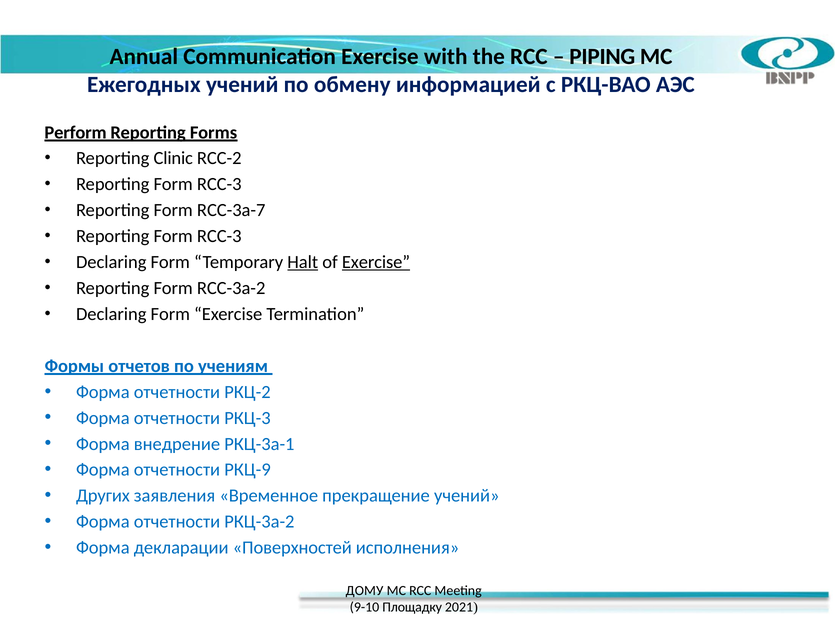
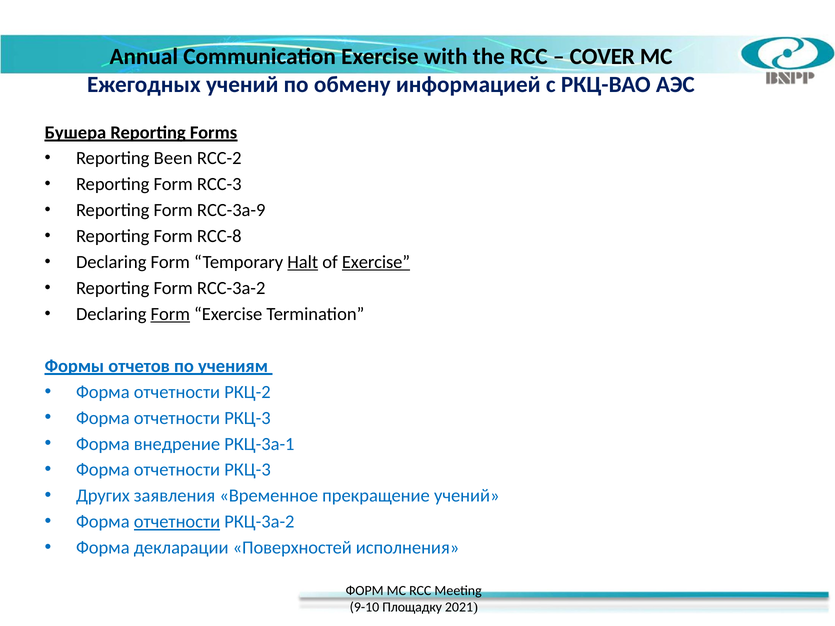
PIPING: PIPING -> COVER
Perform: Perform -> Бушера
Clinic: Clinic -> Been
RCC-3a-7: RCC-3a-7 -> RCC-3a-9
RCC-3 at (219, 236): RCC-3 -> RCC-8
Form at (170, 314) underline: none -> present
РКЦ-9 at (248, 470): РКЦ-9 -> РКЦ-3
отчетности at (177, 522) underline: none -> present
ДОМУ: ДОМУ -> ФОРМ
